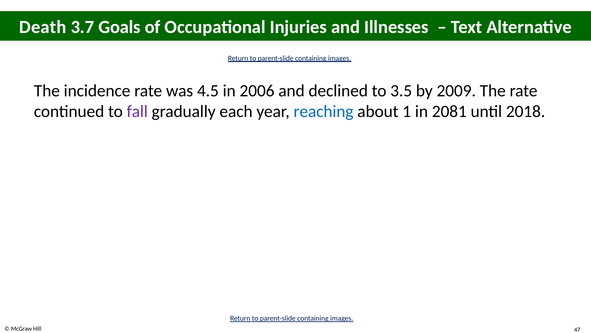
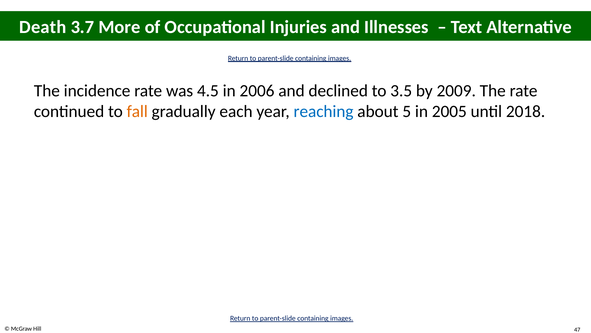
Goals: Goals -> More
fall colour: purple -> orange
1: 1 -> 5
2081: 2081 -> 2005
